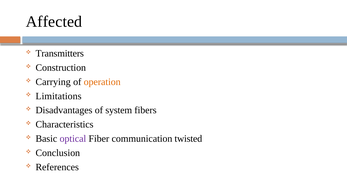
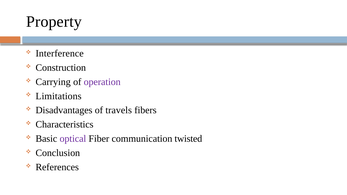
Affected: Affected -> Property
Transmitters: Transmitters -> Interference
operation colour: orange -> purple
system: system -> travels
